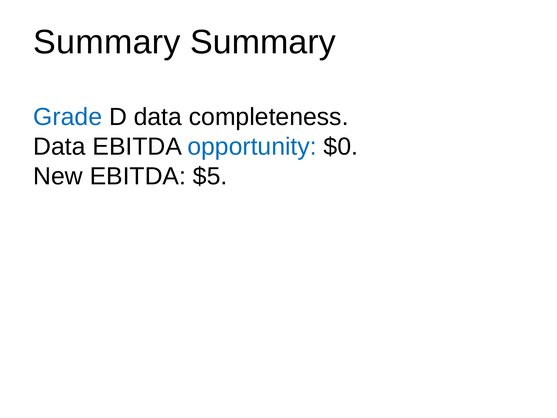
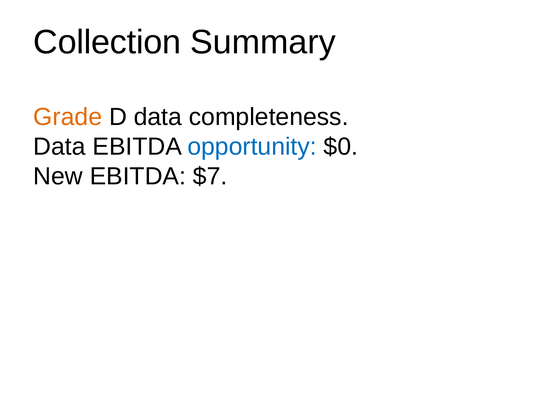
Summary at (107, 42): Summary -> Collection
Grade colour: blue -> orange
$5: $5 -> $7
